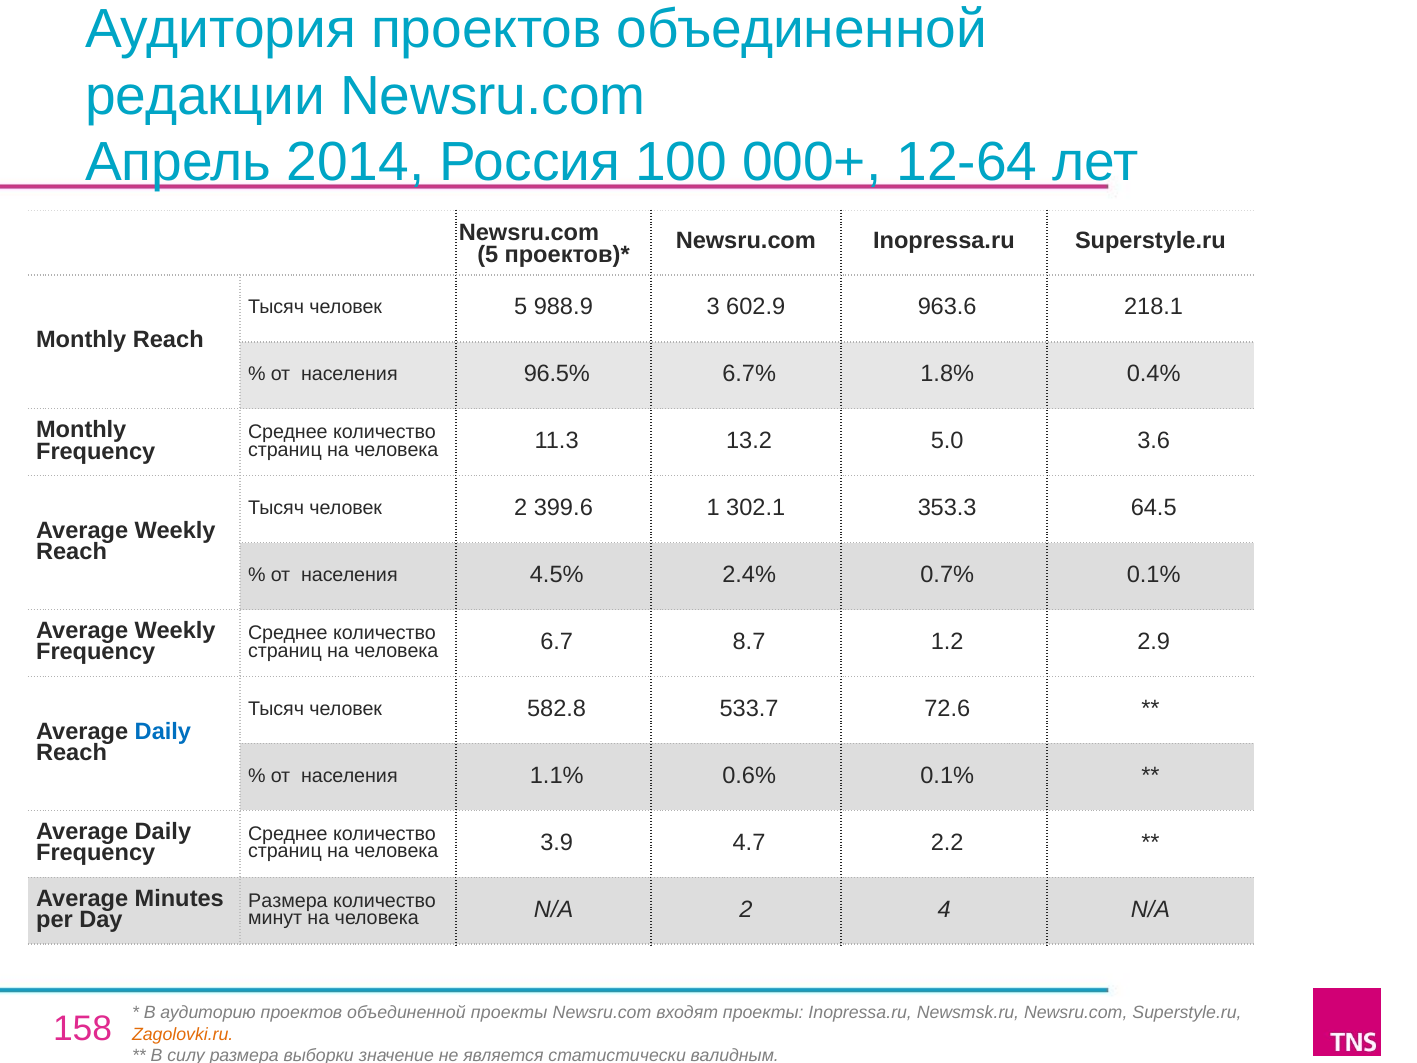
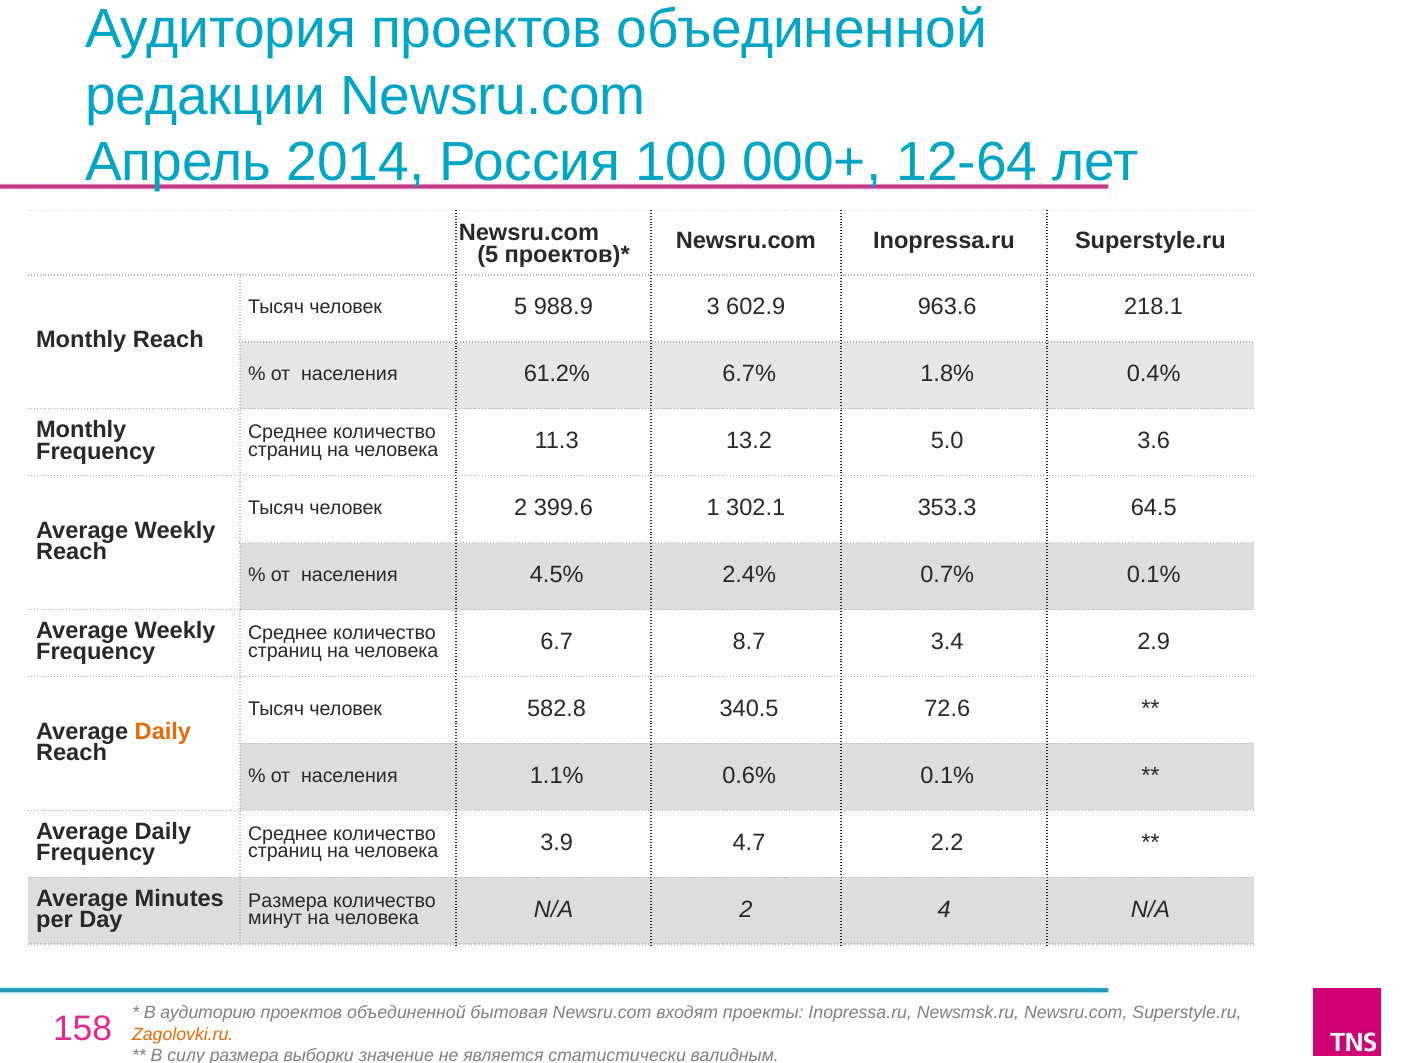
96.5%: 96.5% -> 61.2%
1.2: 1.2 -> 3.4
533.7: 533.7 -> 340.5
Daily at (163, 731) colour: blue -> orange
объединенной проекты: проекты -> бытовая
